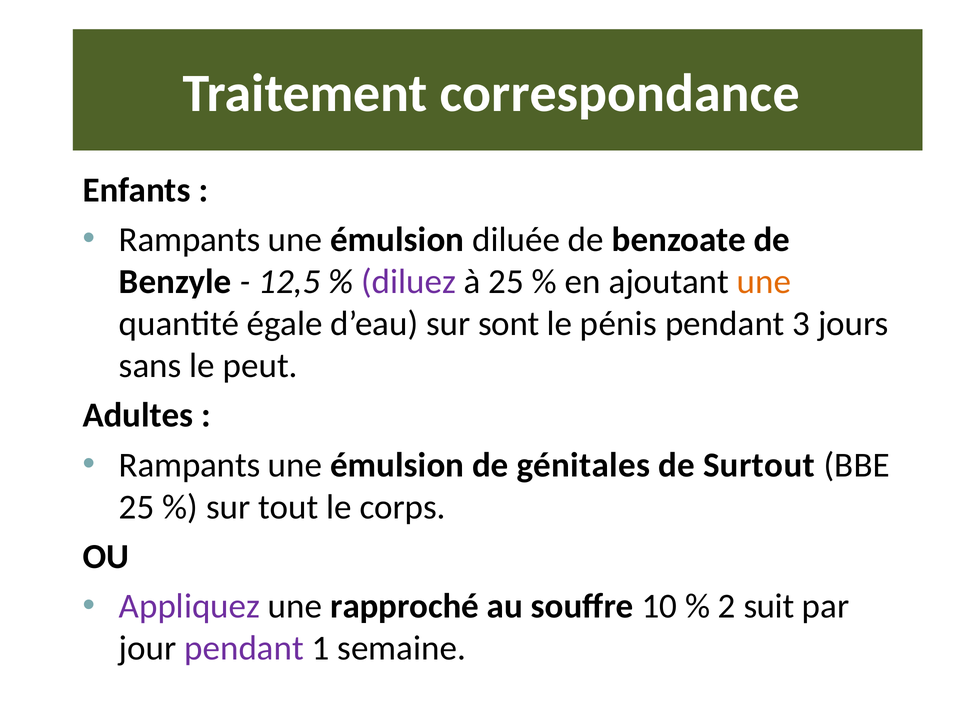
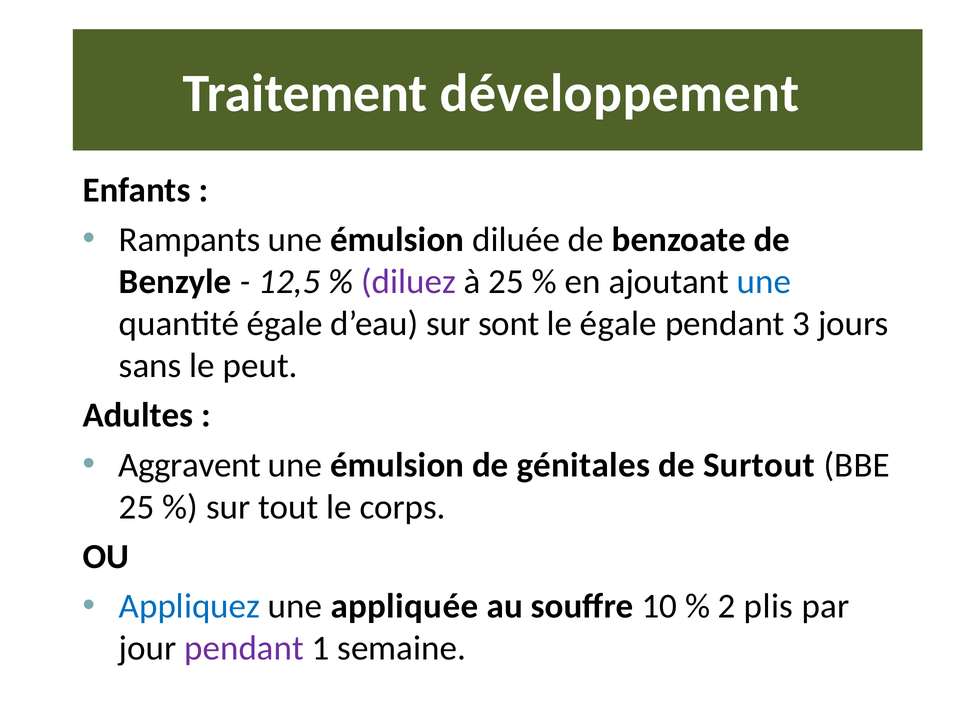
correspondance: correspondance -> développement
une at (764, 282) colour: orange -> blue
le pénis: pénis -> égale
Rampants at (190, 465): Rampants -> Aggravent
Appliquez colour: purple -> blue
rapproché: rapproché -> appliquée
suit: suit -> plis
